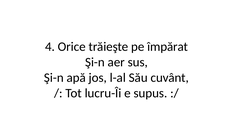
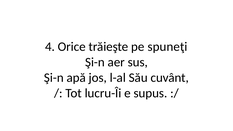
împărat: împărat -> spuneţi
